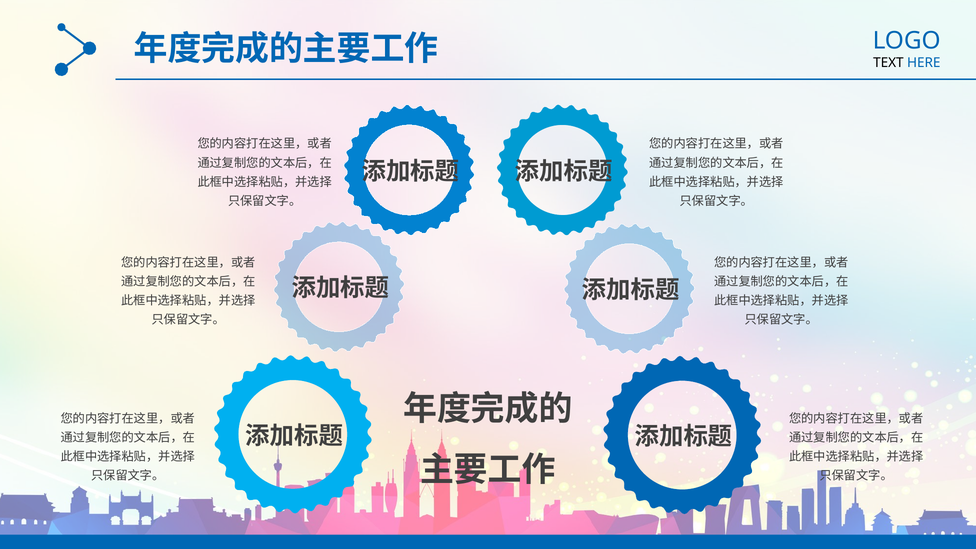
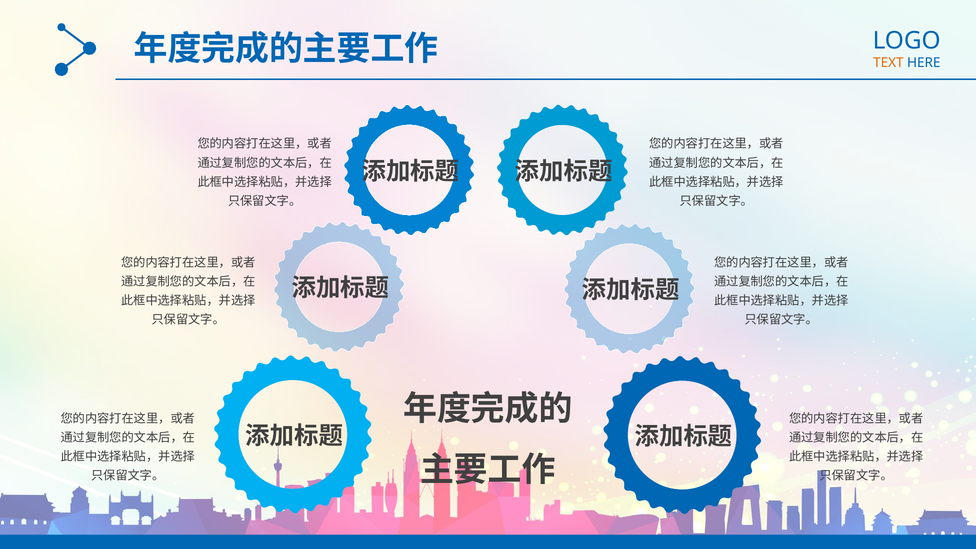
TEXT colour: black -> orange
